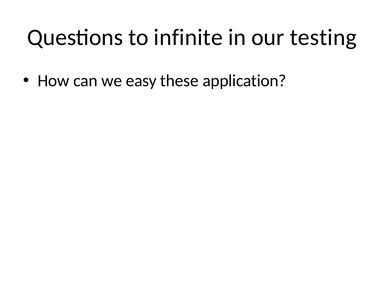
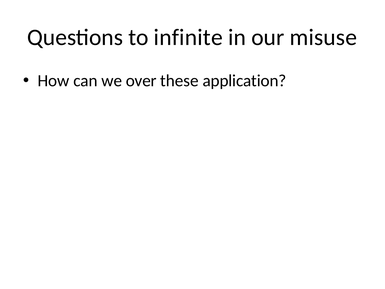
testing: testing -> misuse
easy: easy -> over
